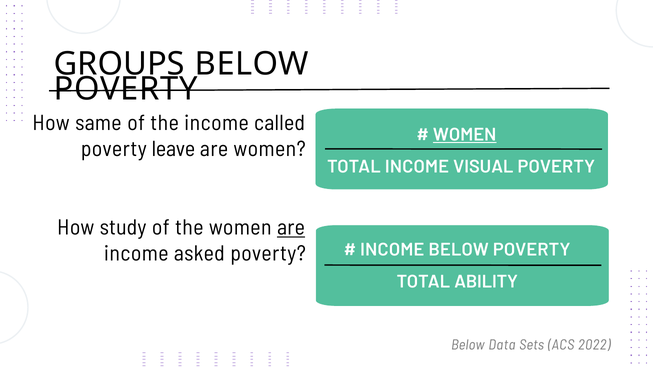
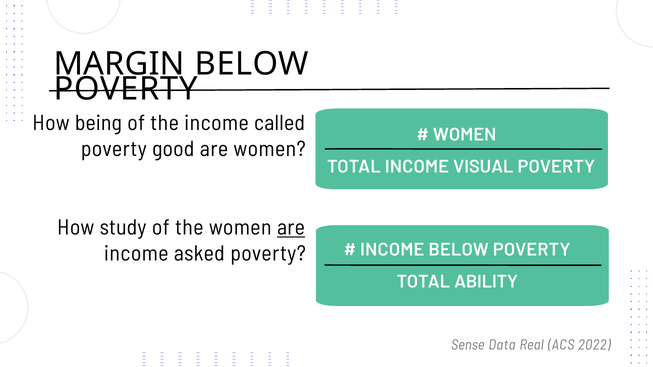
GROUPS: GROUPS -> MARGIN
same: same -> being
WOMEN at (465, 135) underline: present -> none
leave: leave -> good
Below at (468, 345): Below -> Sense
Sets: Sets -> Real
